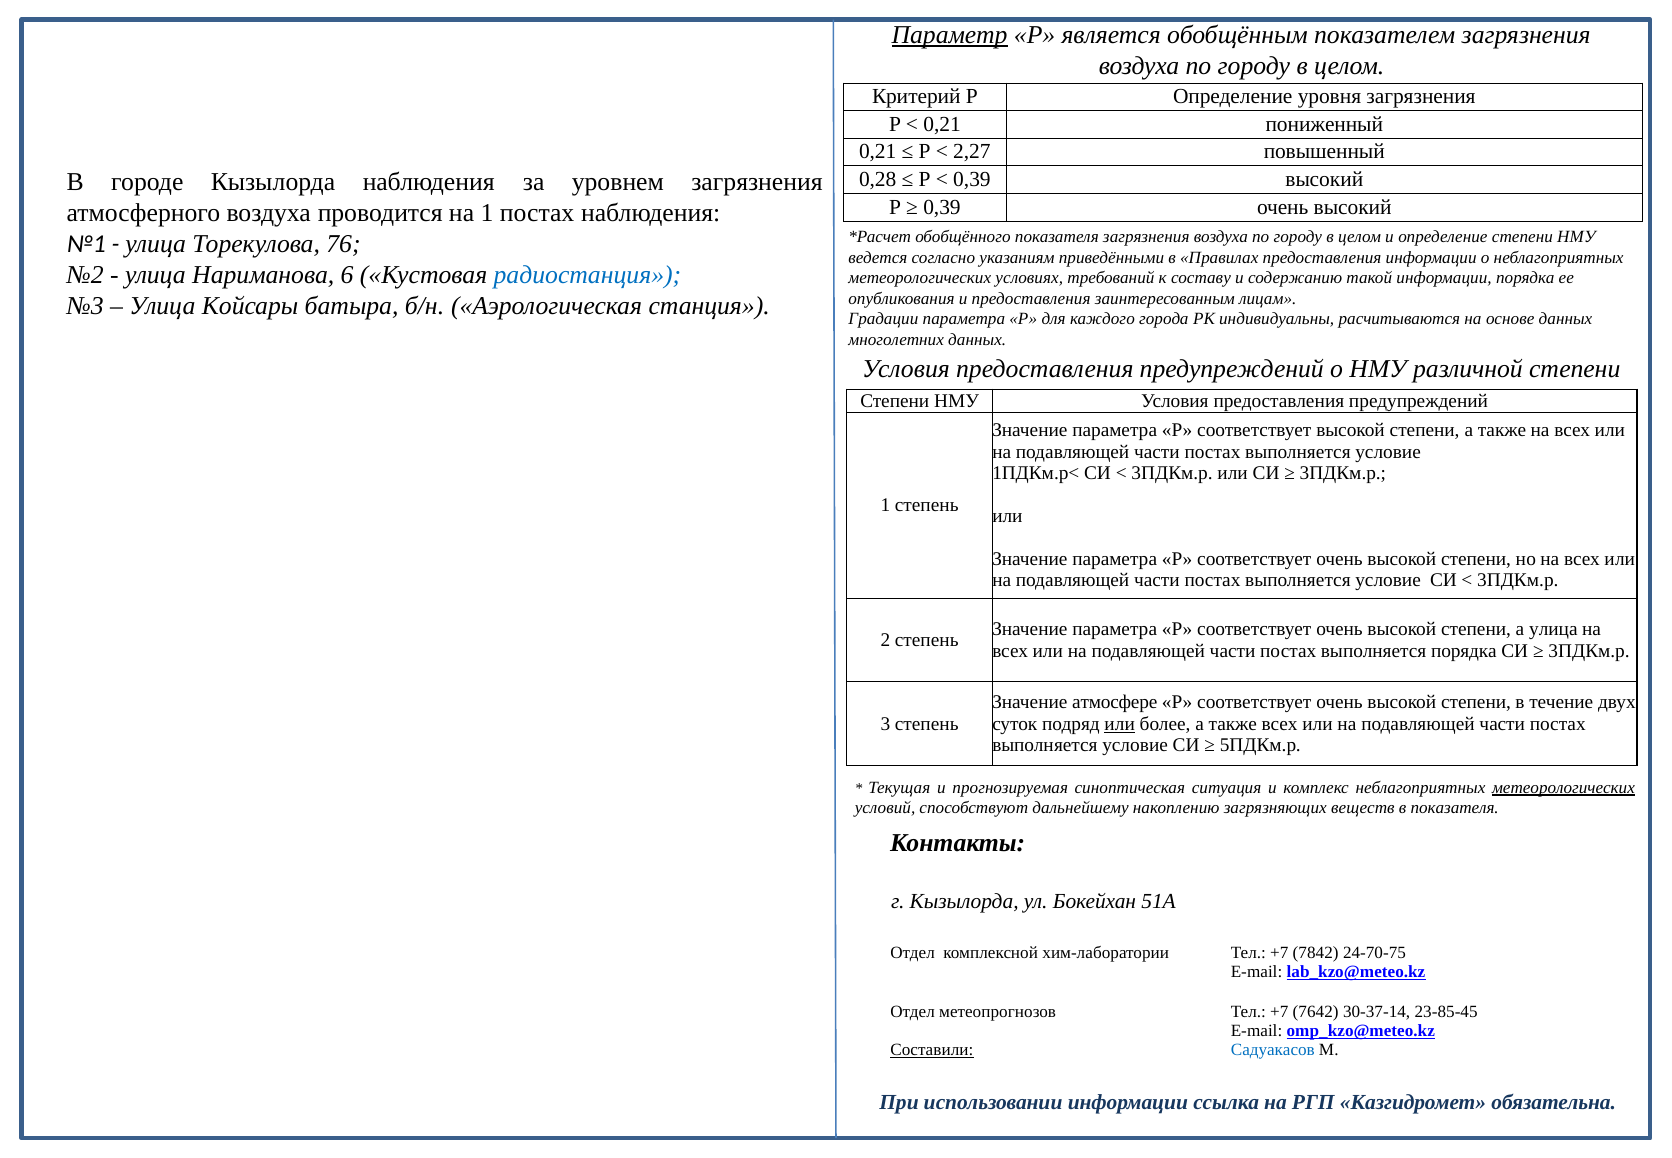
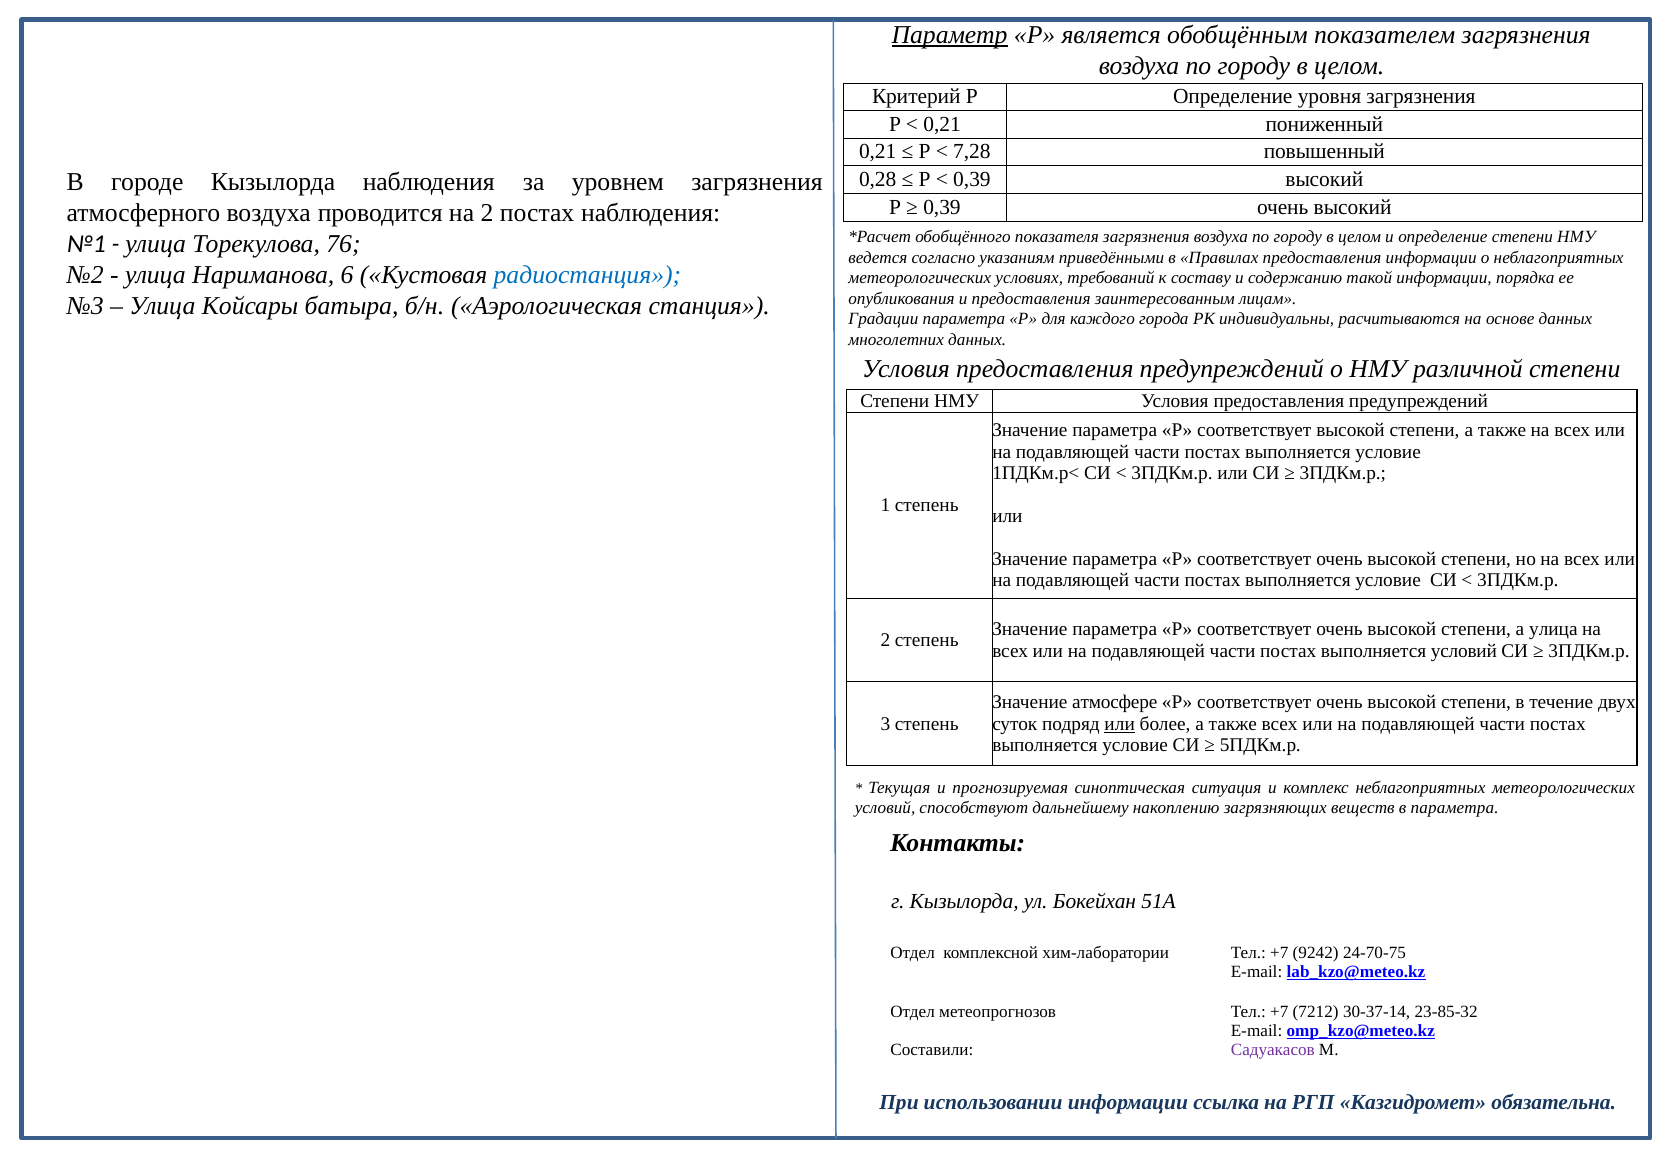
2,27: 2,27 -> 7,28
на 1: 1 -> 2
выполняется порядка: порядка -> условий
метеорологических at (1563, 787) underline: present -> none
в показателя: показателя -> параметра
7842: 7842 -> 9242
7642: 7642 -> 7212
23-85-45: 23-85-45 -> 23-85-32
Составили underline: present -> none
Садуакасов colour: blue -> purple
